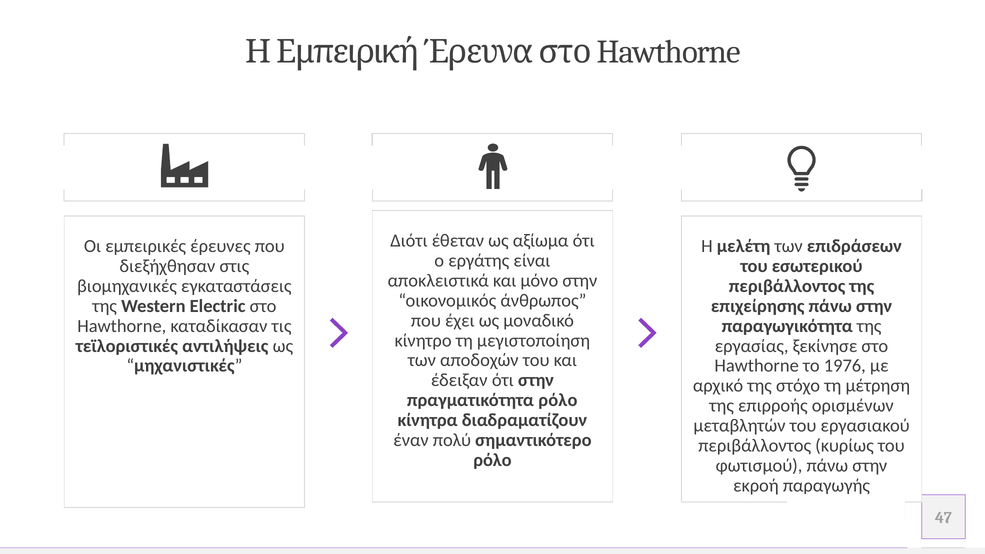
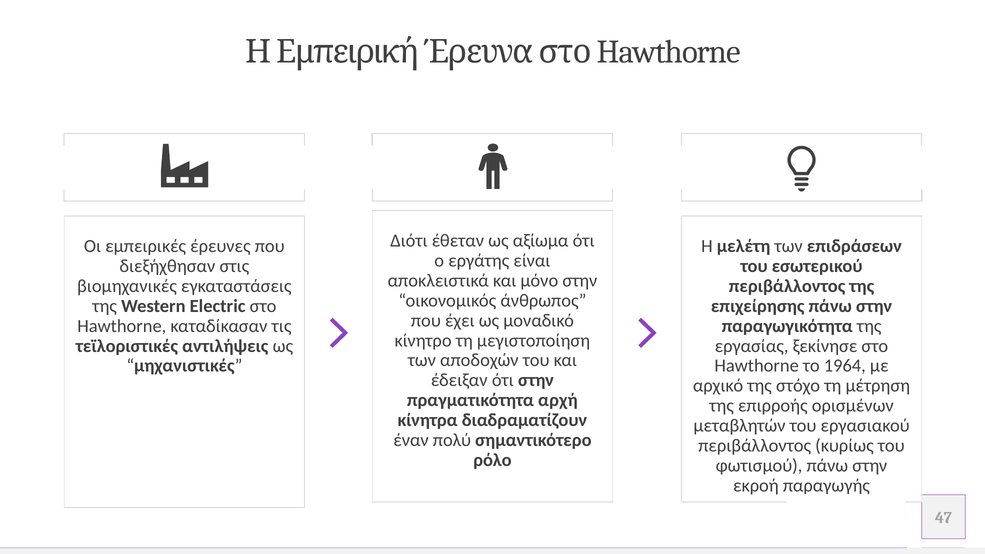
1976: 1976 -> 1964
πραγματικότητα ρόλο: ρόλο -> αρχή
